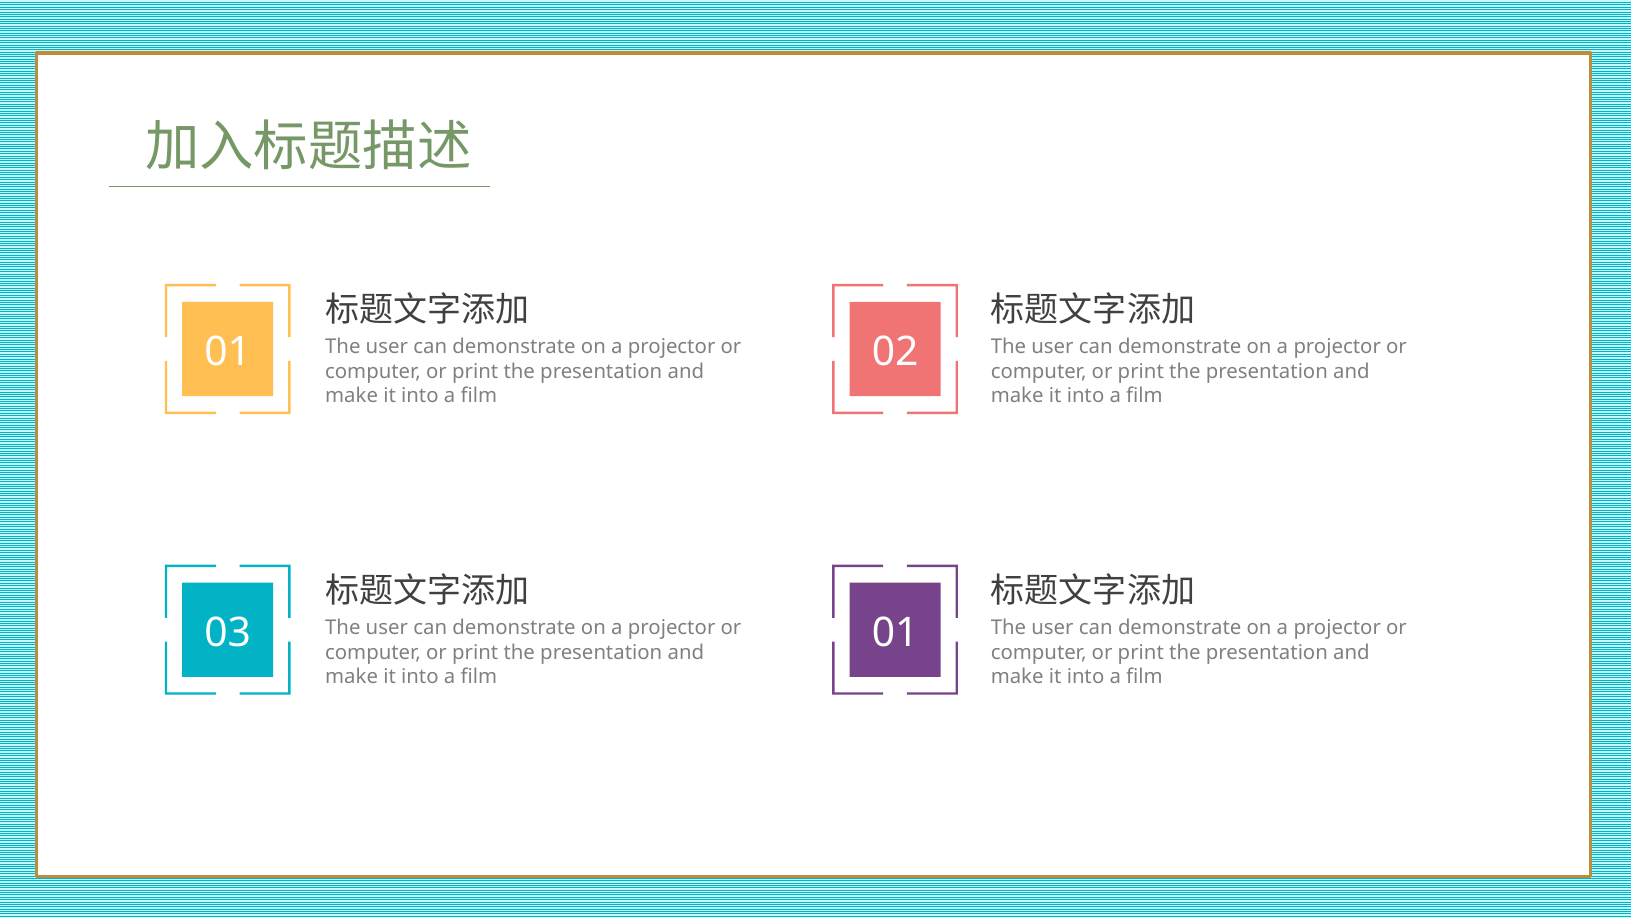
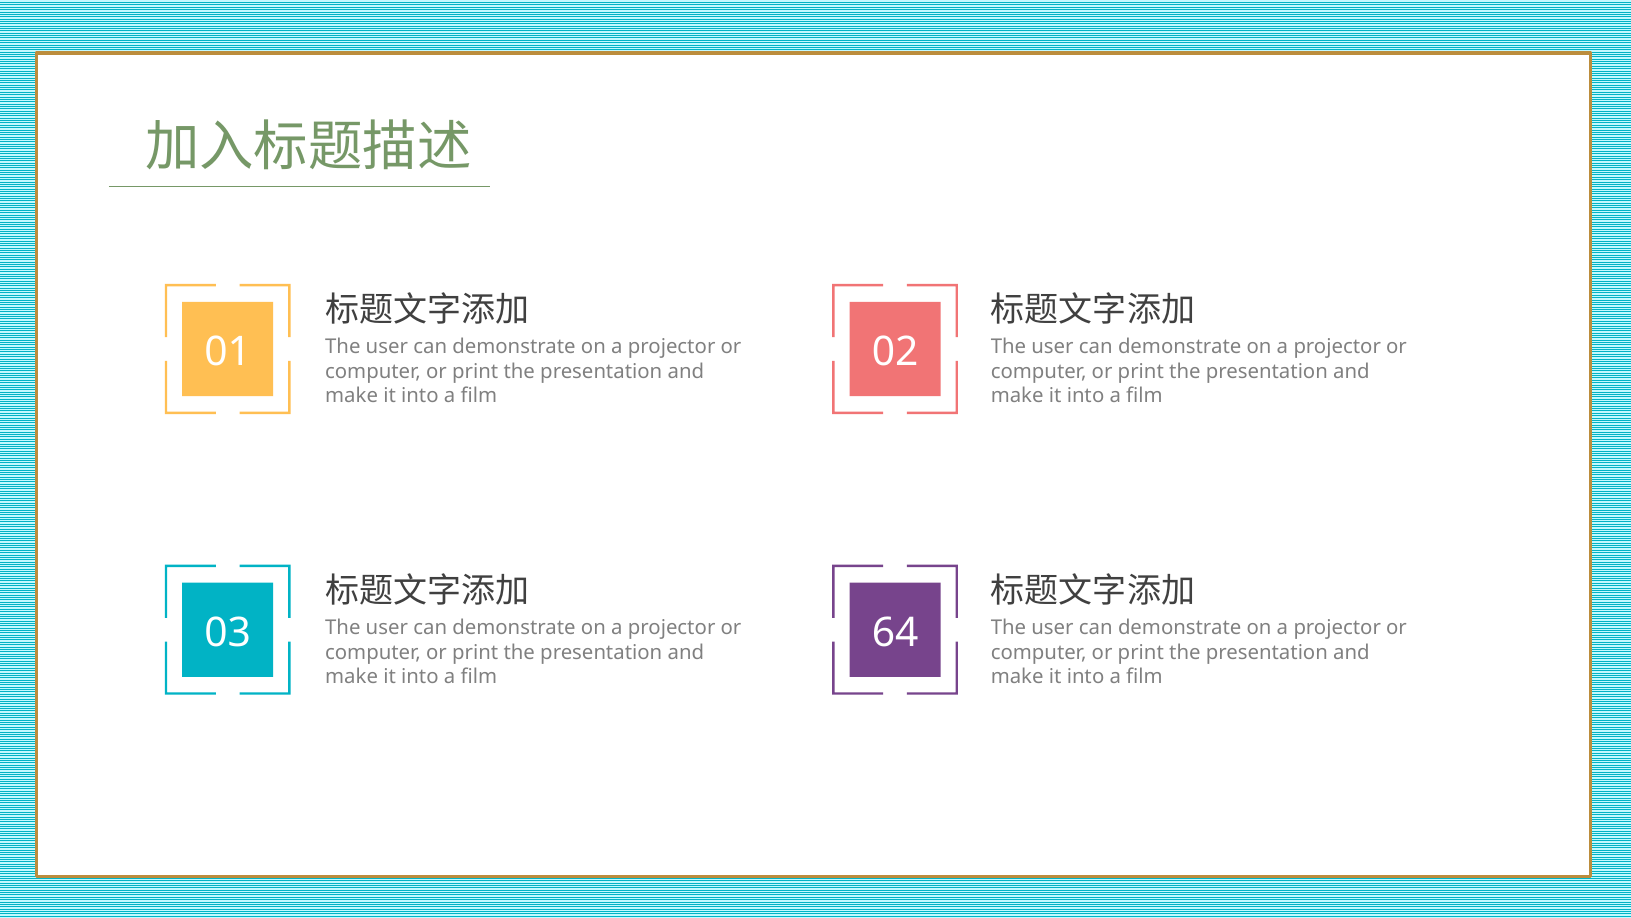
03 01: 01 -> 64
